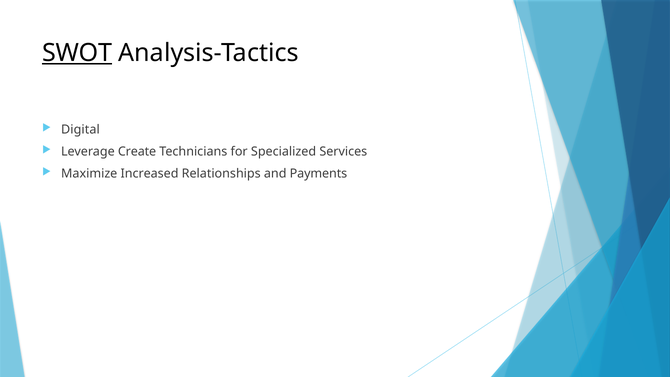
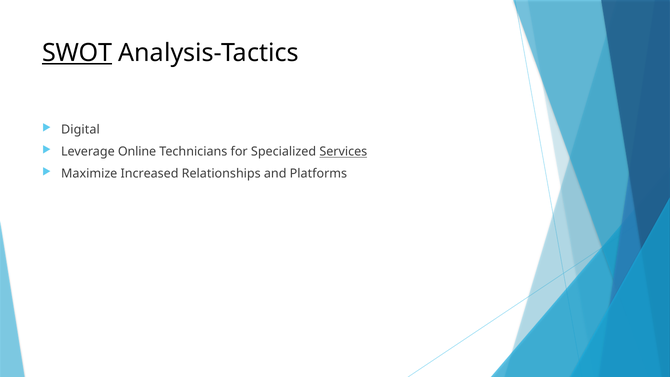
Create: Create -> Online
Services underline: none -> present
Payments: Payments -> Platforms
